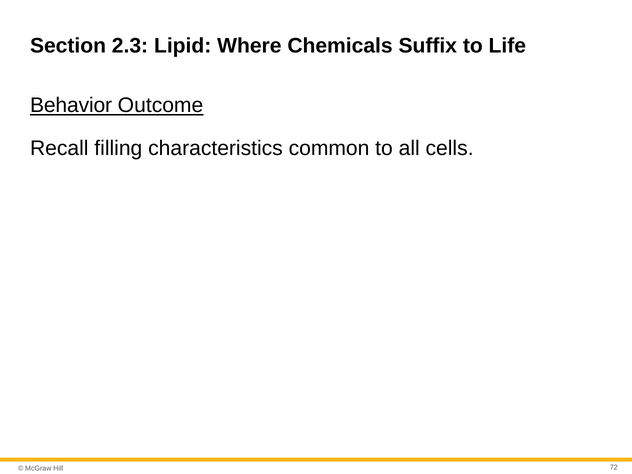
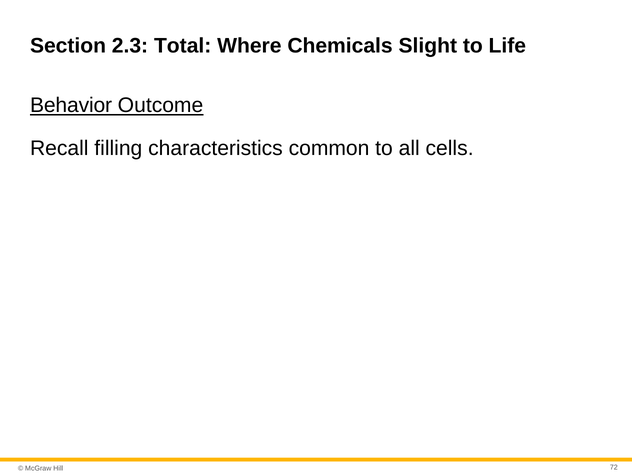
Lipid: Lipid -> Total
Suffix: Suffix -> Slight
